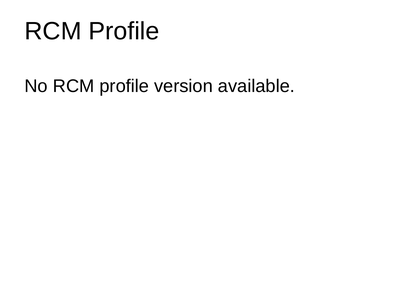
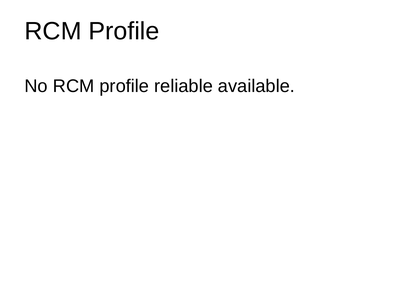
version: version -> reliable
